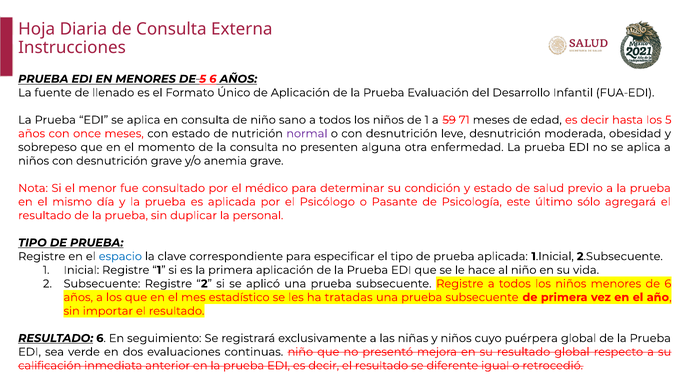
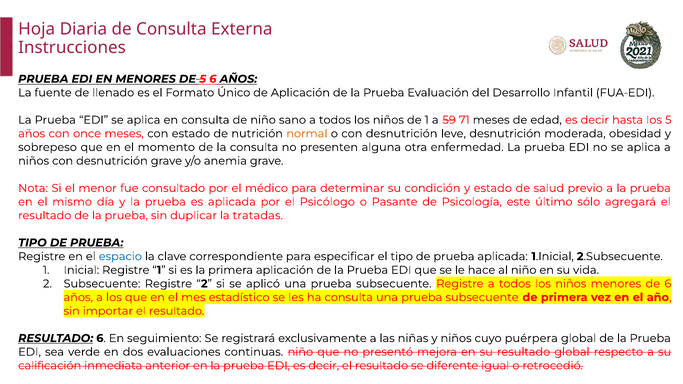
normal colour: purple -> orange
personal: personal -> tratadas
ha tratadas: tratadas -> consulta
